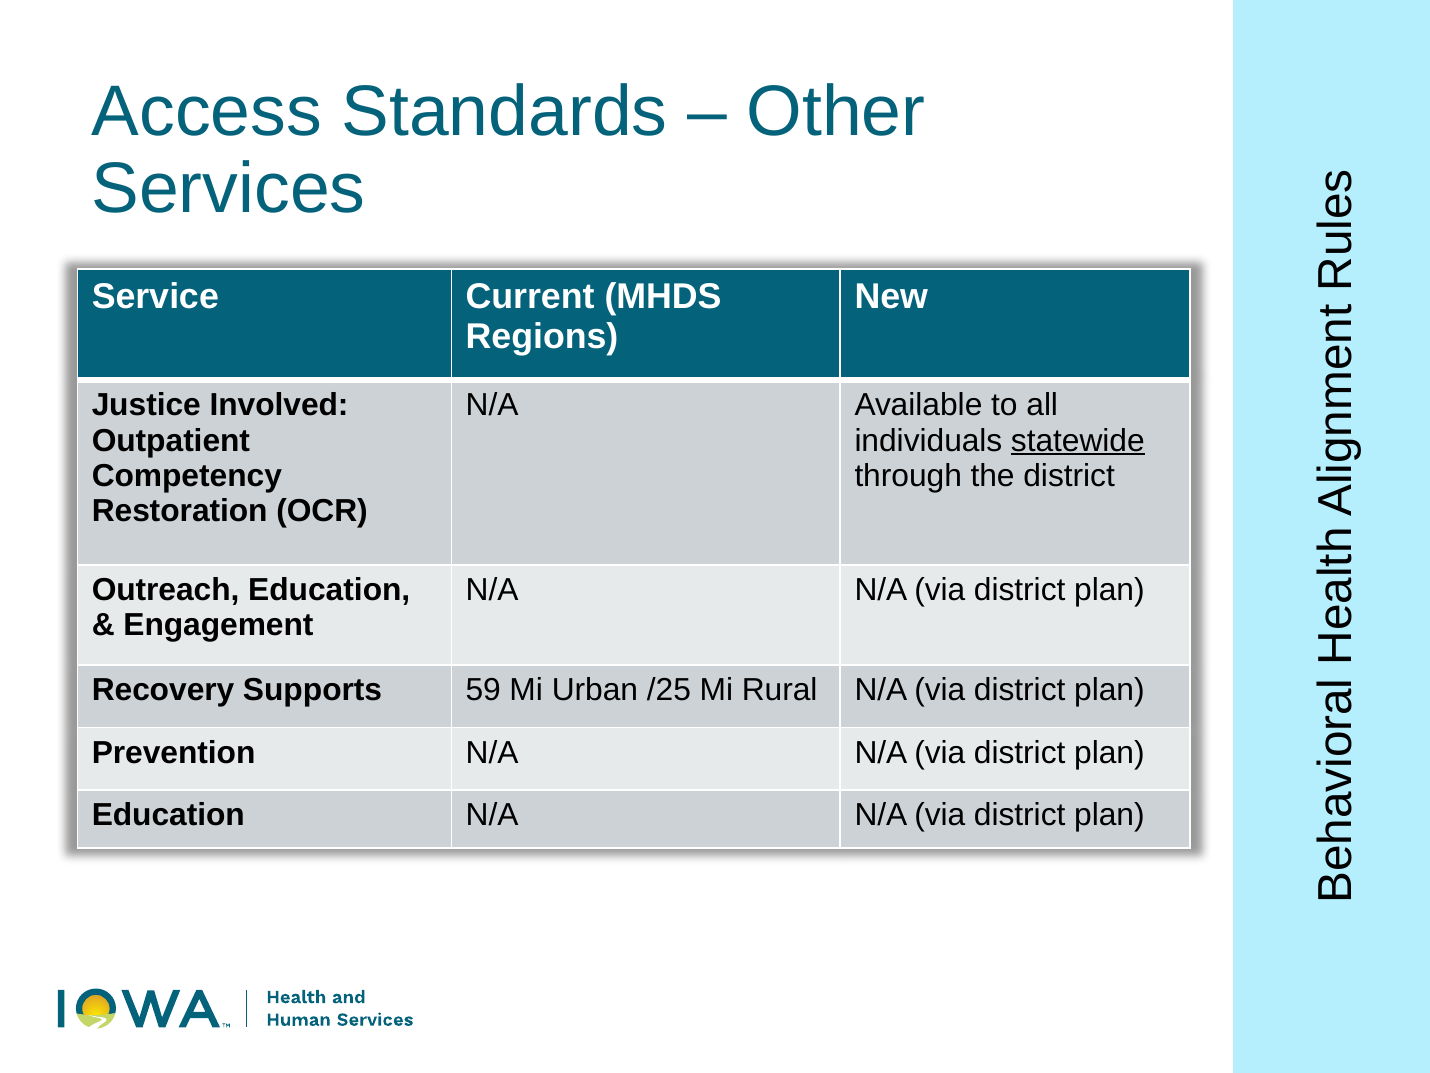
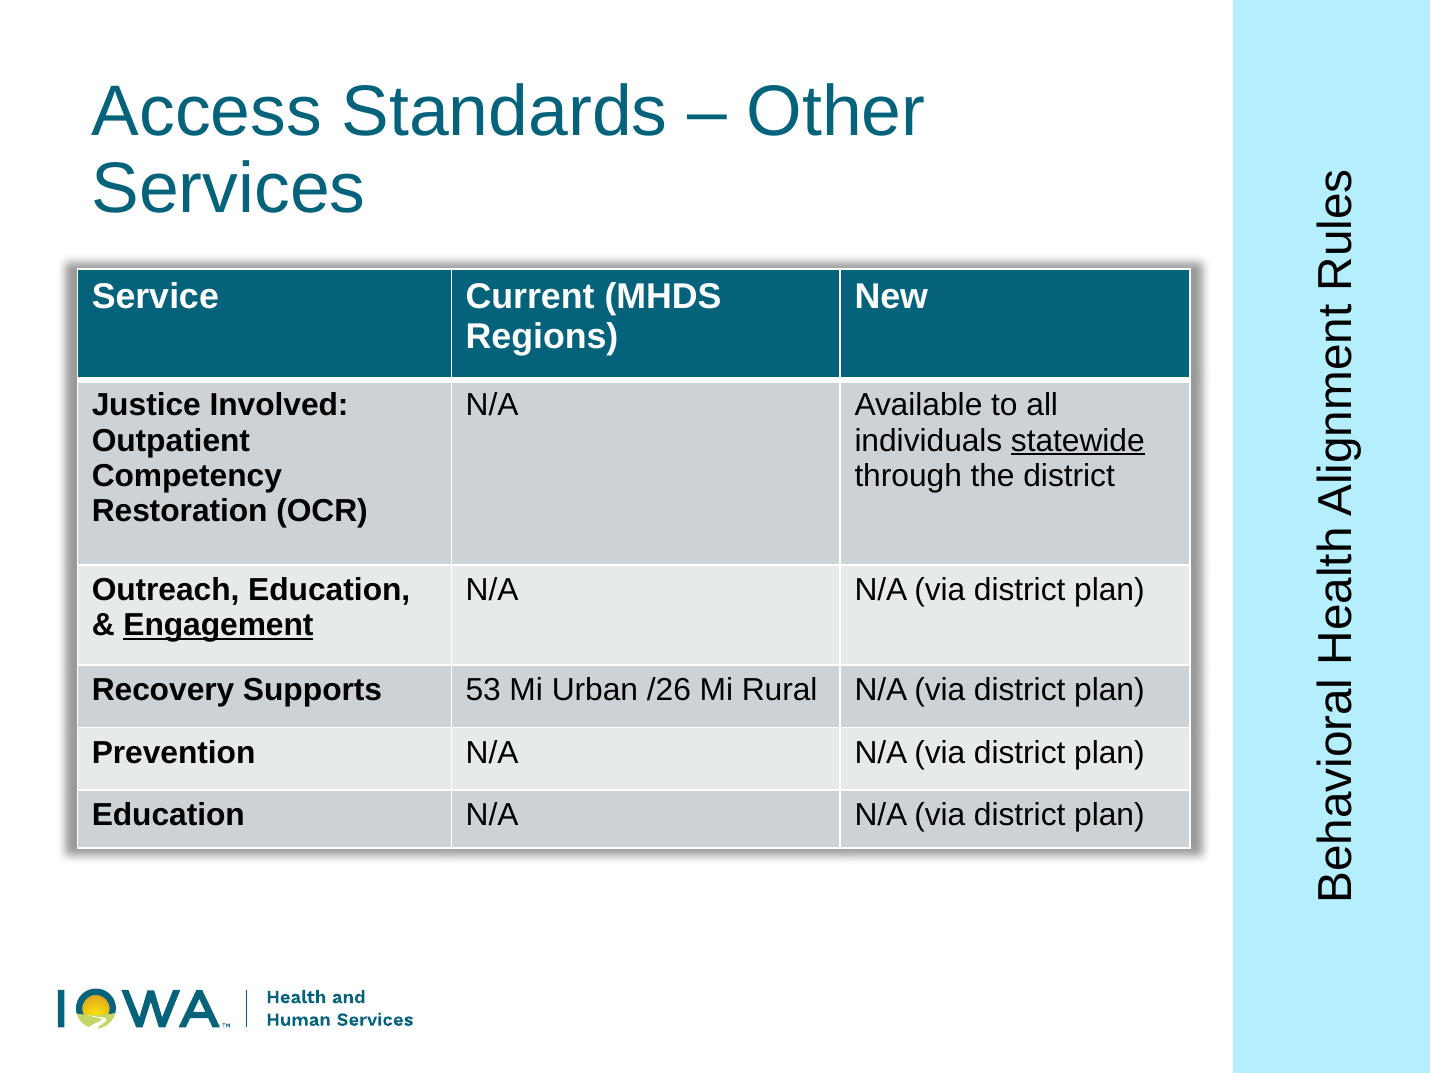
Engagement underline: none -> present
59: 59 -> 53
/25: /25 -> /26
